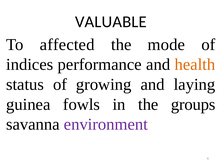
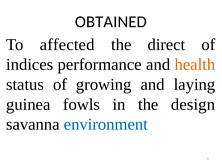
VALUABLE: VALUABLE -> OBTAINED
mode: mode -> direct
groups: groups -> design
environment colour: purple -> blue
